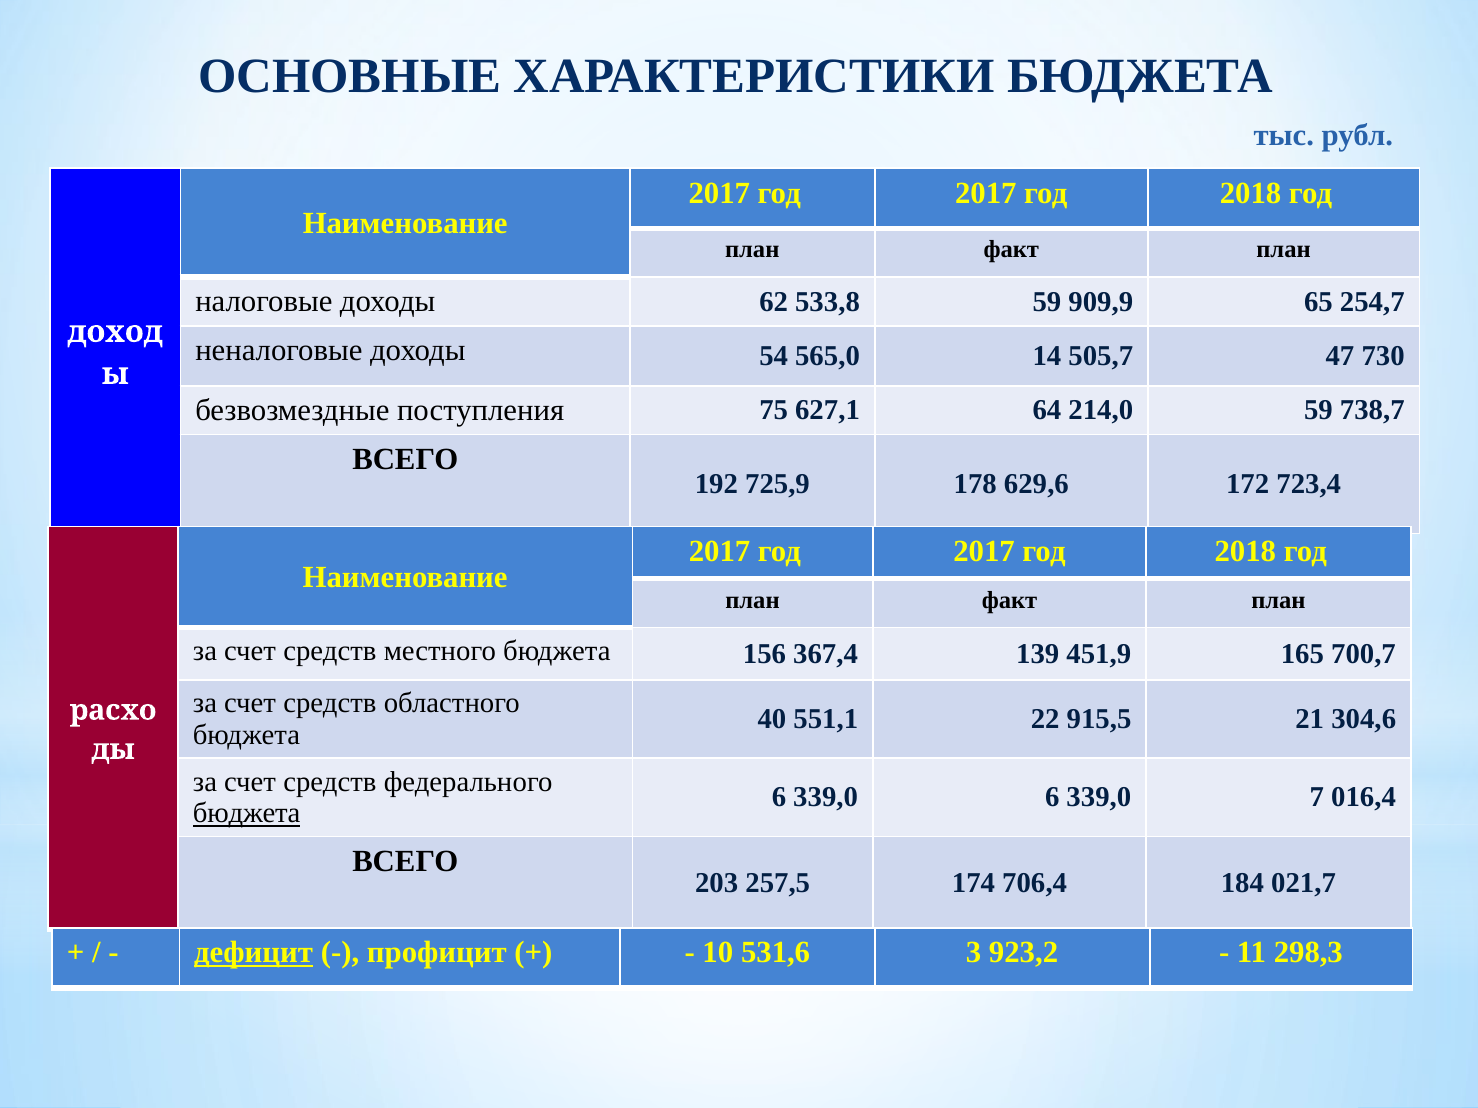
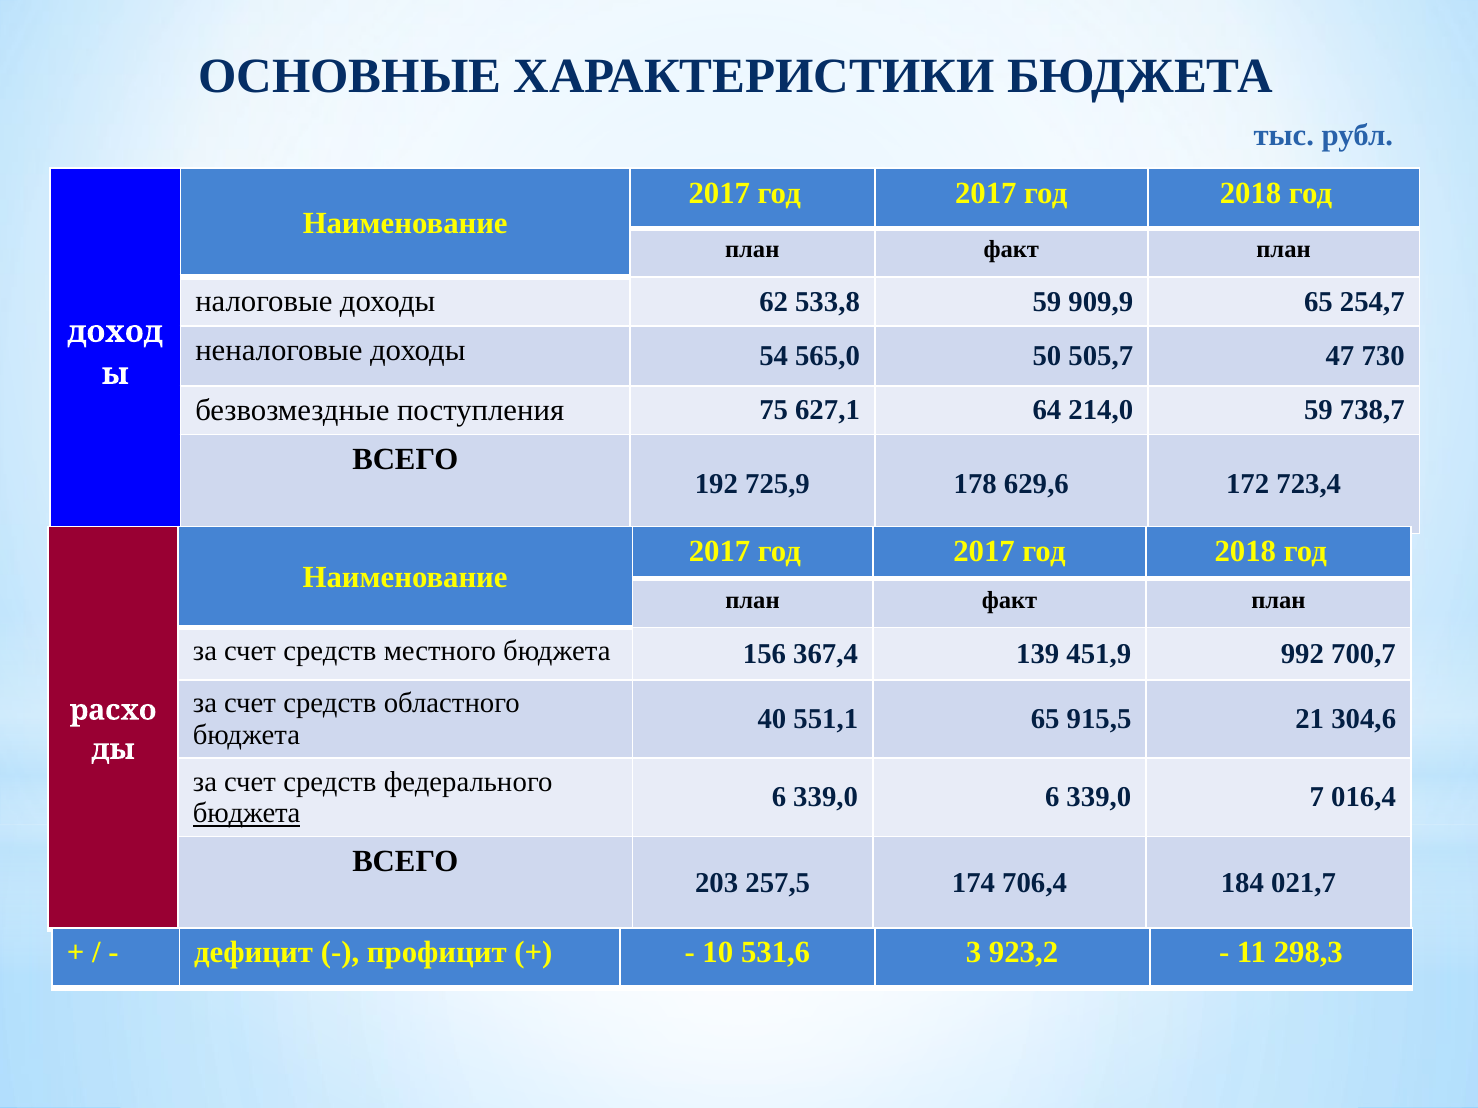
14: 14 -> 50
165: 165 -> 992
551,1 22: 22 -> 65
дефицит underline: present -> none
